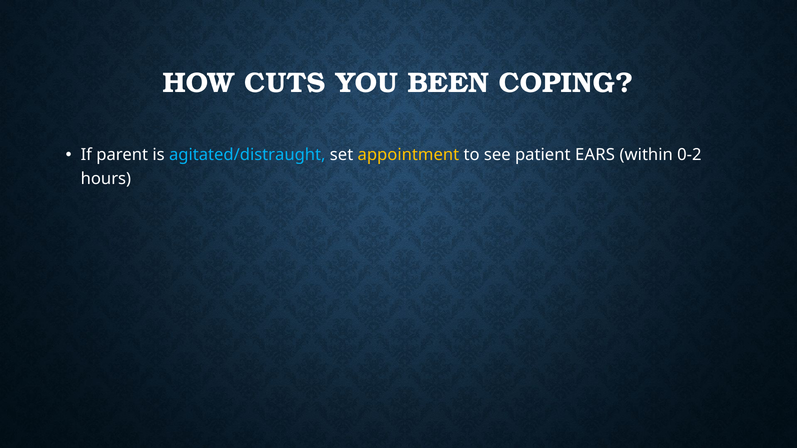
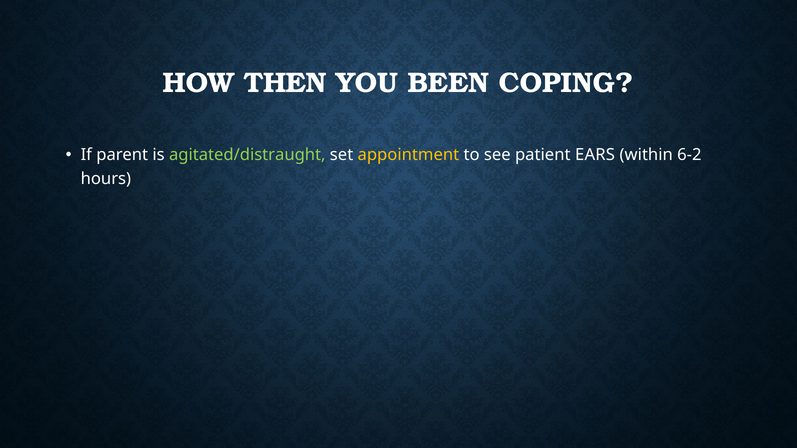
CUTS: CUTS -> THEN
agitated/distraught colour: light blue -> light green
0-2: 0-2 -> 6-2
